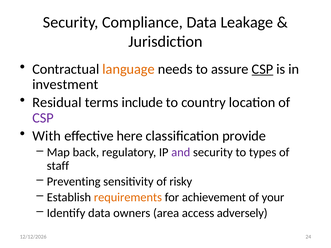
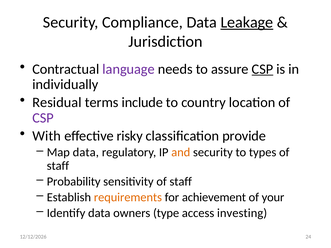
Leakage underline: none -> present
language colour: orange -> purple
investment: investment -> individually
here: here -> risky
Map back: back -> data
and colour: purple -> orange
Preventing: Preventing -> Probability
sensitivity of risky: risky -> staff
area: area -> type
adversely: adversely -> investing
